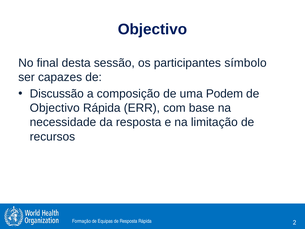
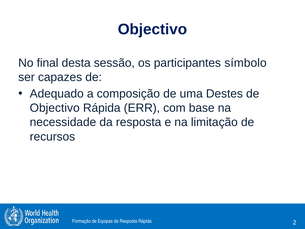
Discussão: Discussão -> Adequado
Podem: Podem -> Destes
